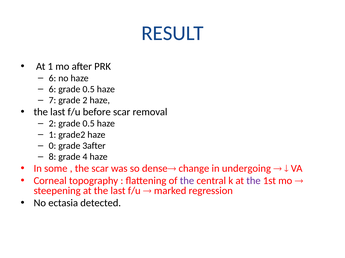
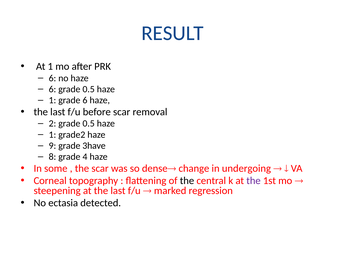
7 at (52, 101): 7 -> 1
grade 2: 2 -> 6
0: 0 -> 9
3after: 3after -> 3have
the at (187, 181) colour: purple -> black
